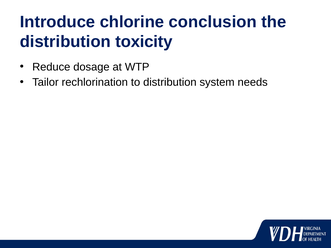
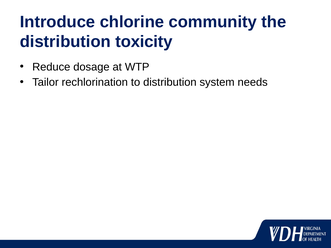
conclusion: conclusion -> community
